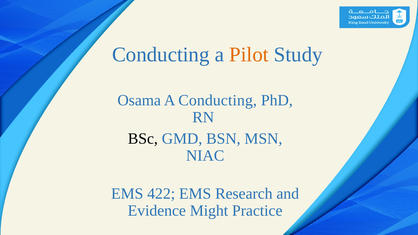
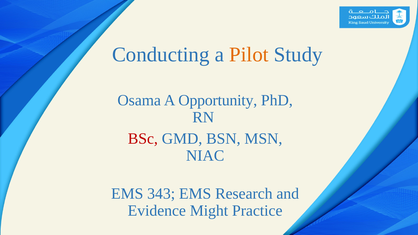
A Conducting: Conducting -> Opportunity
BSc colour: black -> red
422: 422 -> 343
